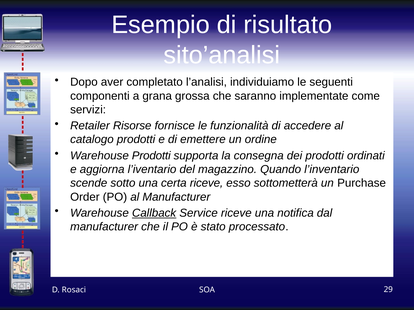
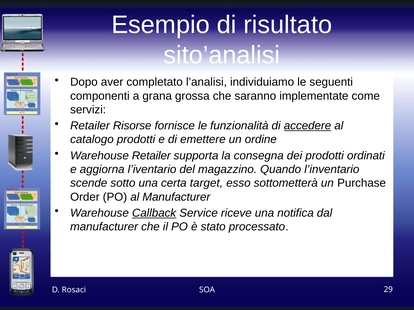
accedere underline: none -> present
Warehouse Prodotti: Prodotti -> Retailer
certa riceve: riceve -> target
